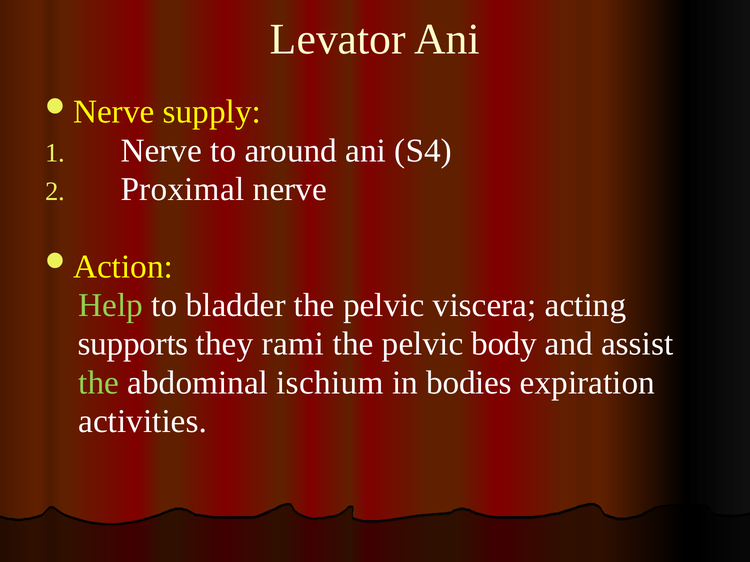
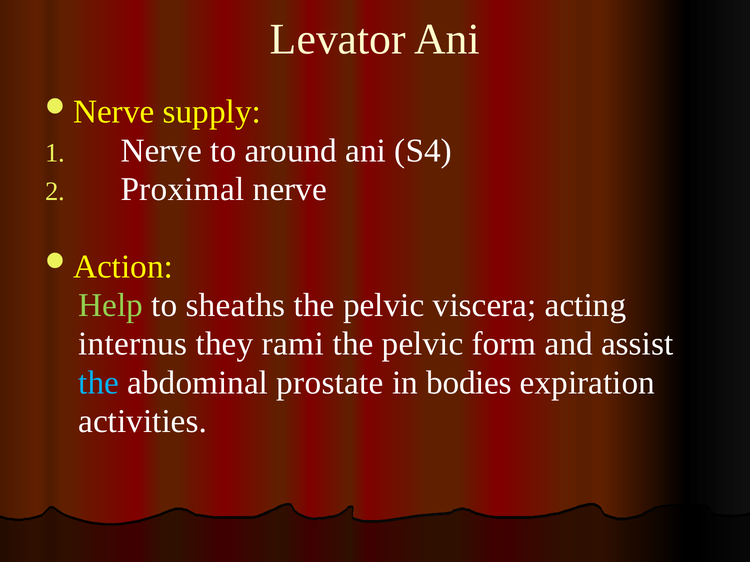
bladder: bladder -> sheaths
supports: supports -> internus
body: body -> form
the at (99, 383) colour: light green -> light blue
ischium: ischium -> prostate
